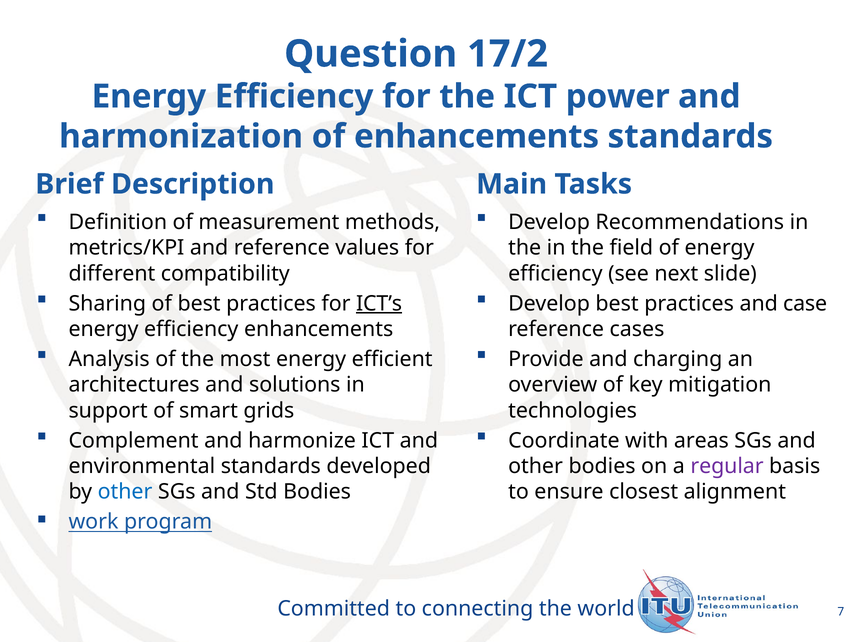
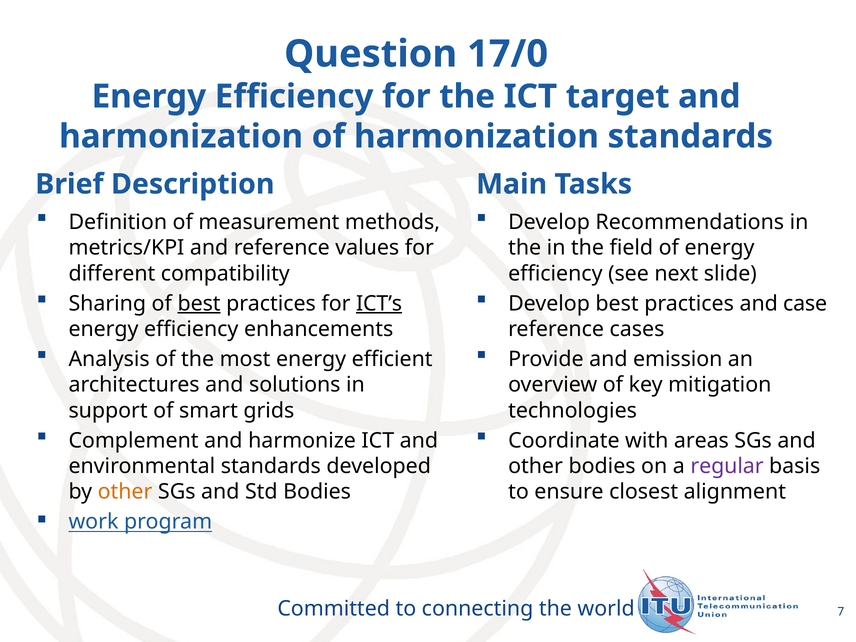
17/2: 17/2 -> 17/0
power: power -> target
of enhancements: enhancements -> harmonization
best at (199, 304) underline: none -> present
charging: charging -> emission
other at (125, 492) colour: blue -> orange
